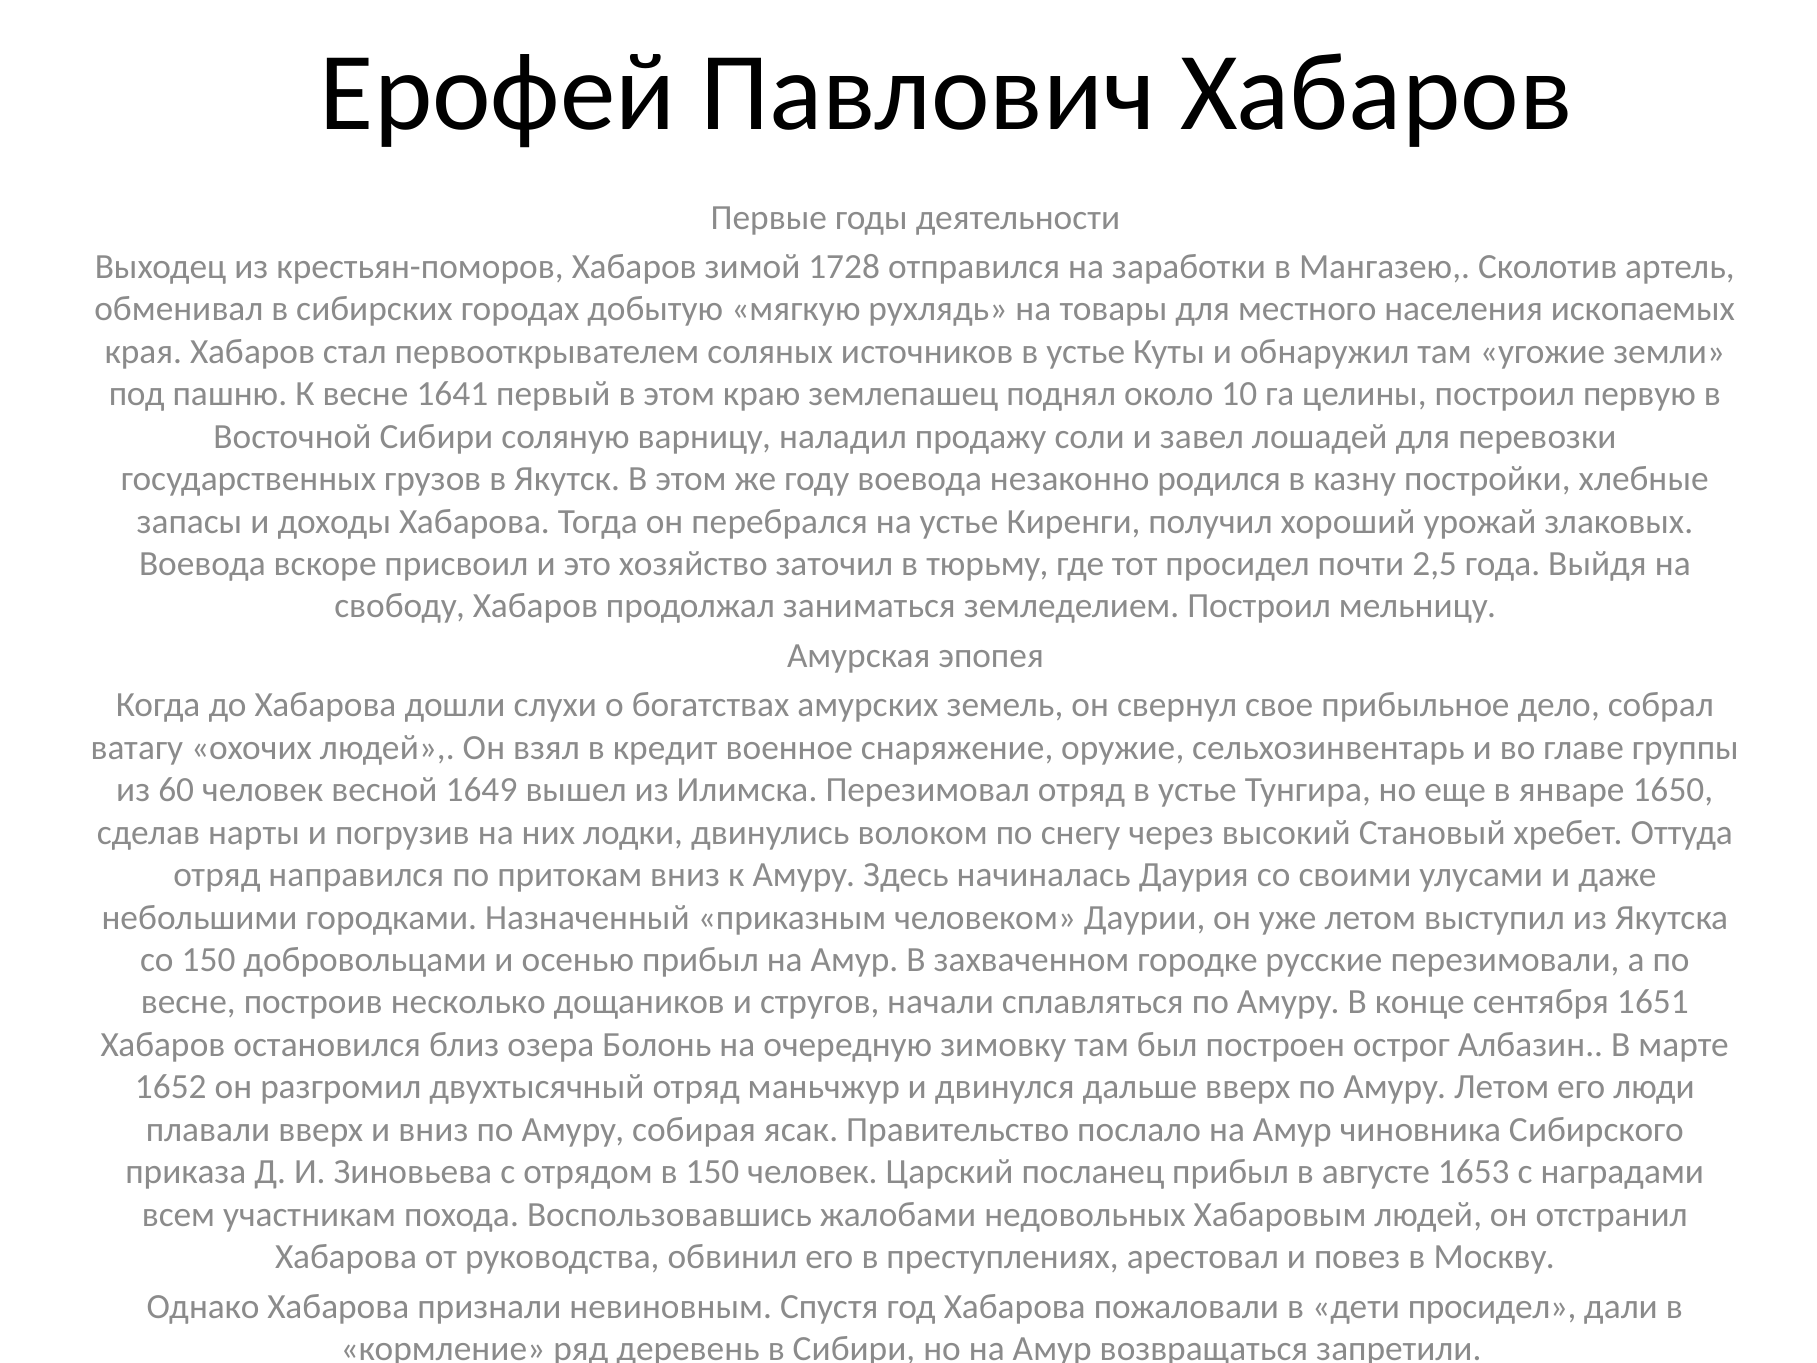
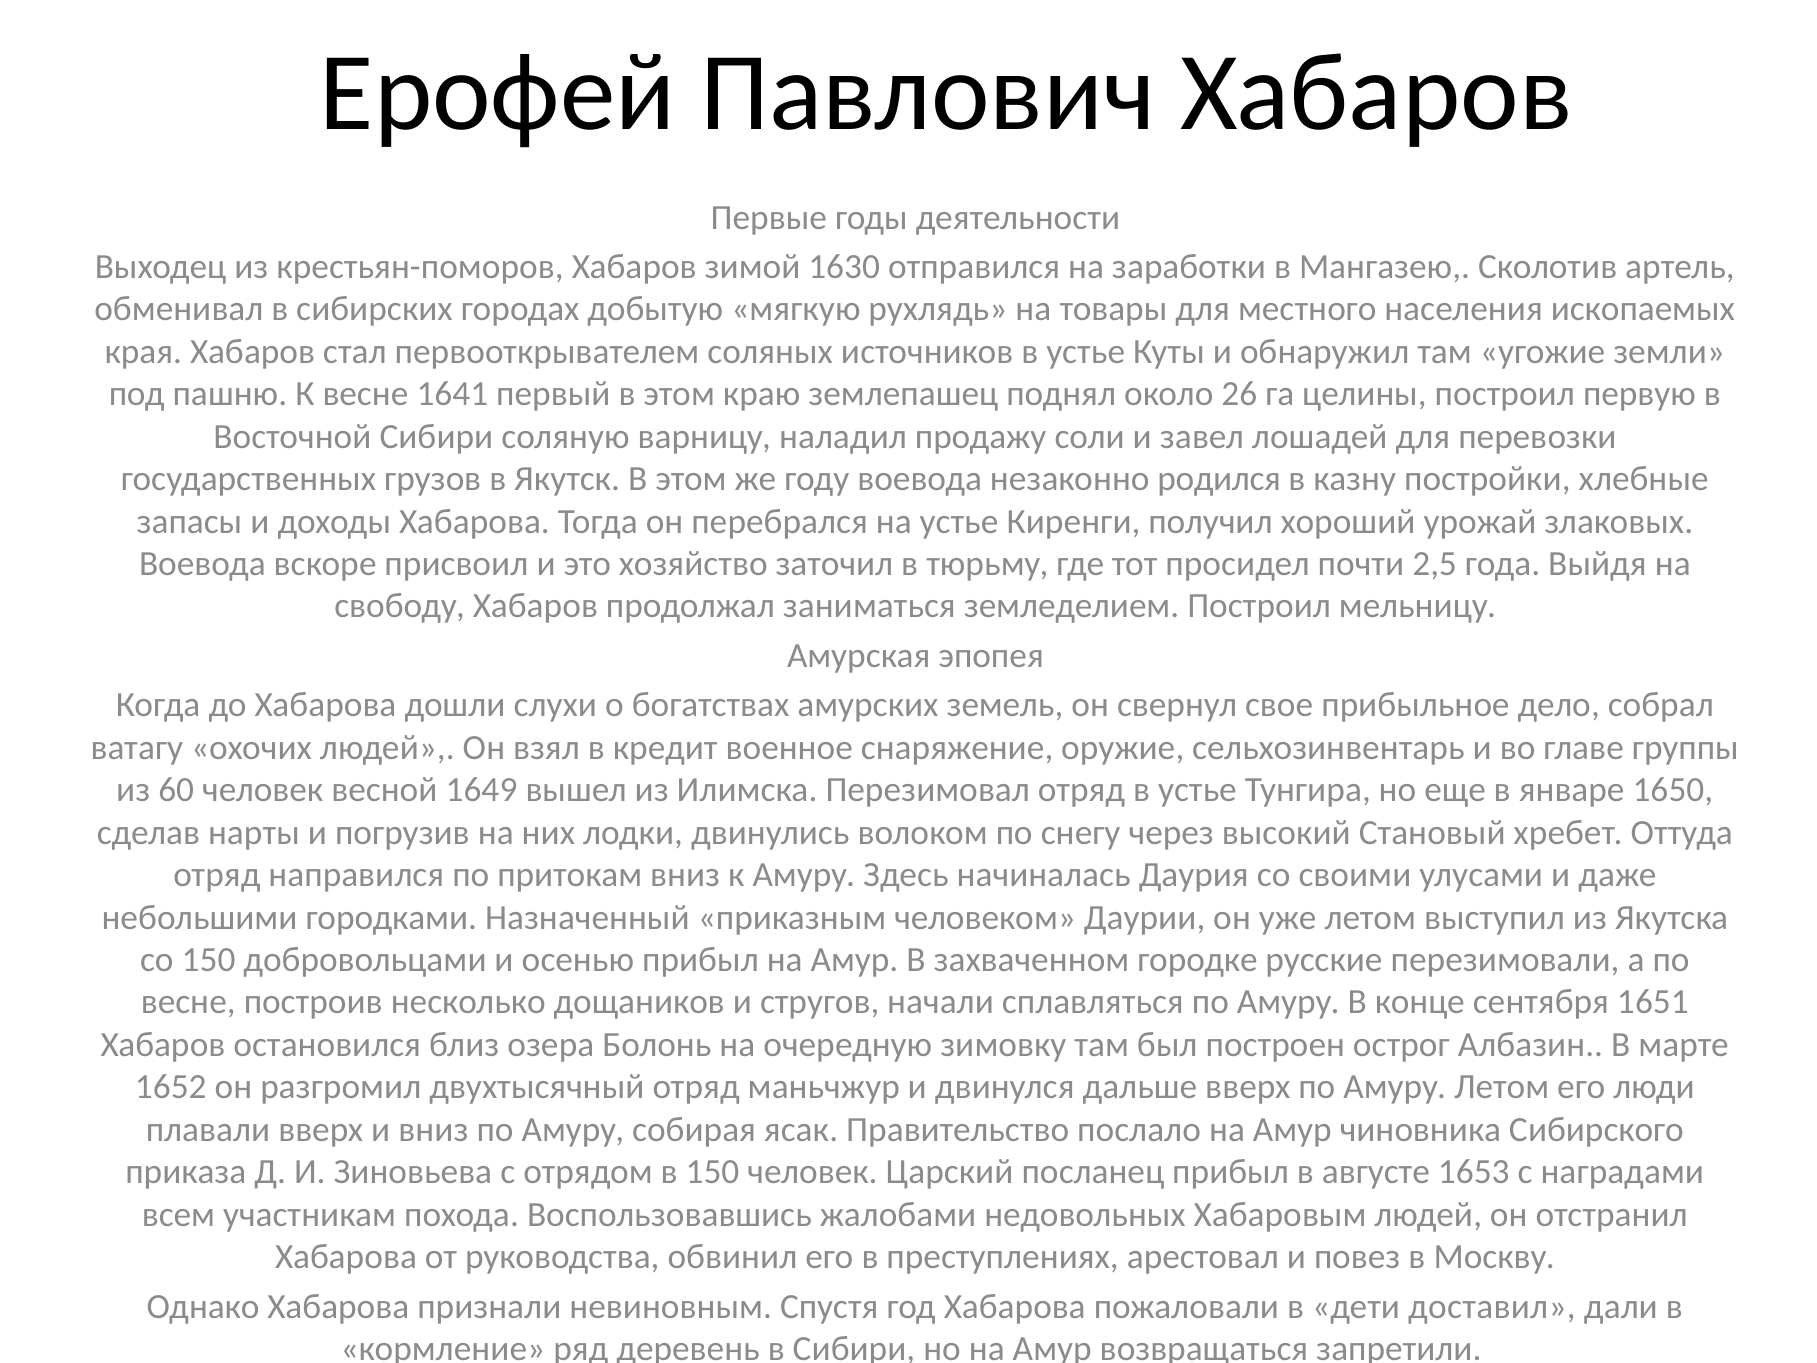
1728: 1728 -> 1630
10: 10 -> 26
дети просидел: просидел -> доставил
